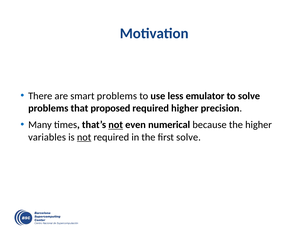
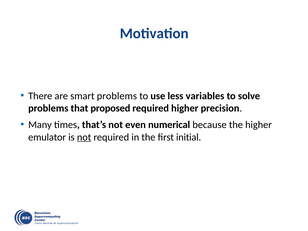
emulator: emulator -> variables
not at (116, 125) underline: present -> none
variables: variables -> emulator
first solve: solve -> initial
